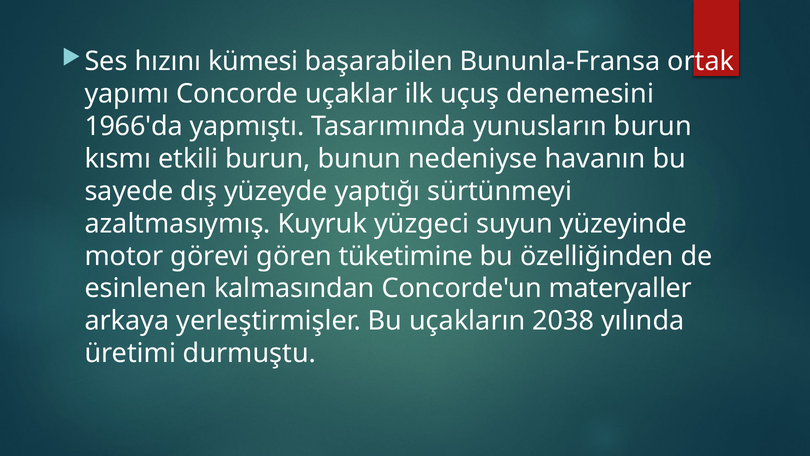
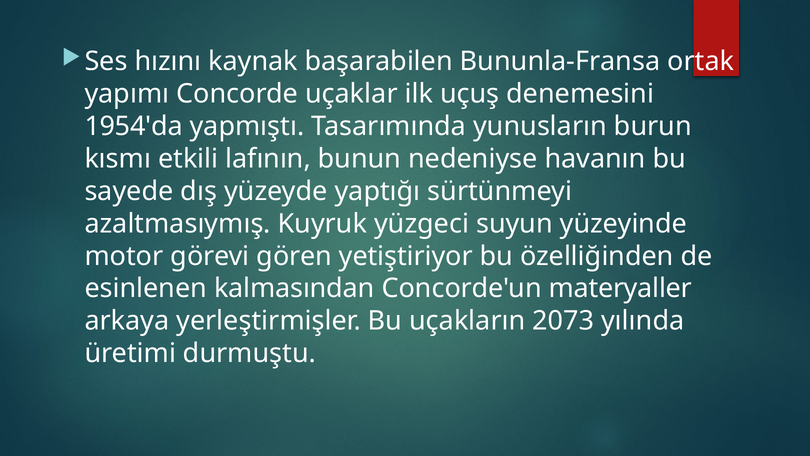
kümesi: kümesi -> kaynak
1966'da: 1966'da -> 1954'da
etkili burun: burun -> lafının
tüketimine: tüketimine -> yetiştiriyor
2038: 2038 -> 2073
